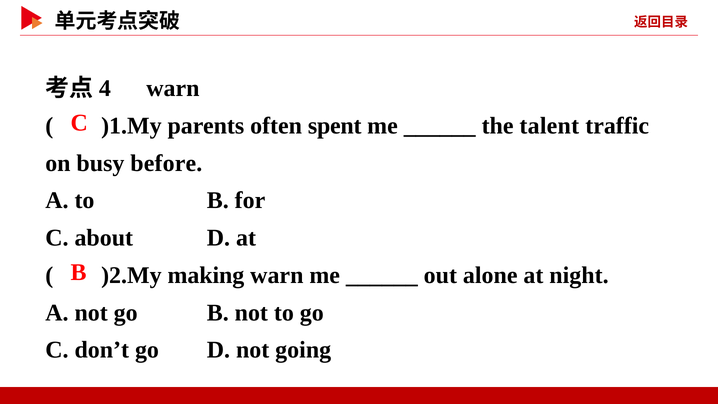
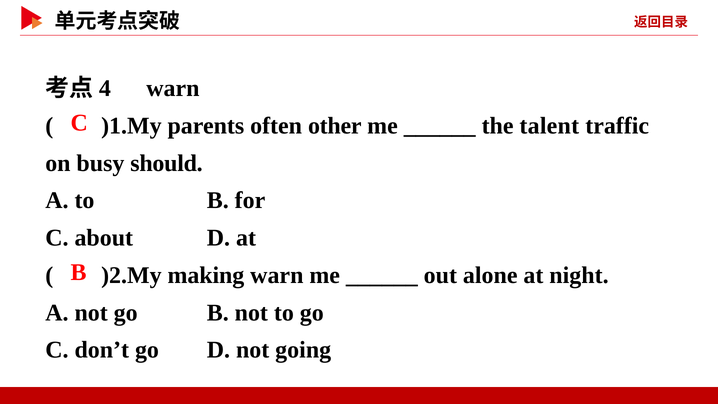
spent: spent -> other
before: before -> should
